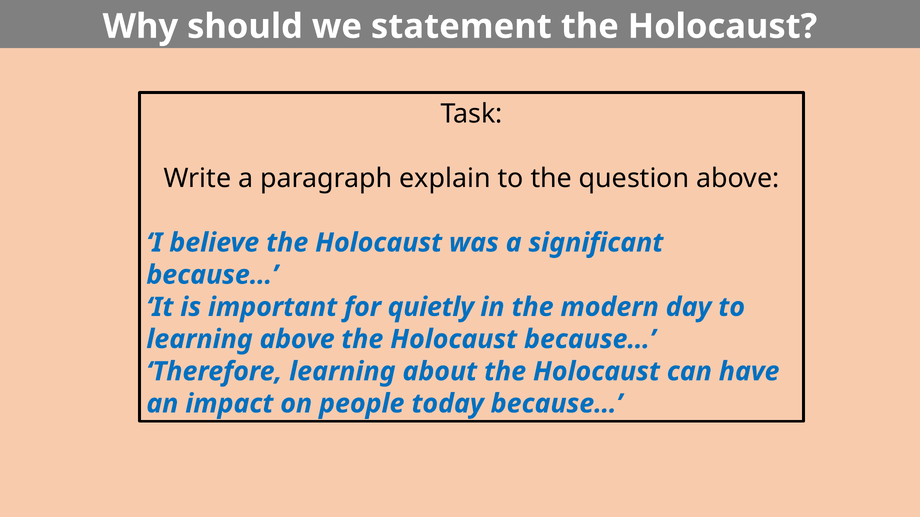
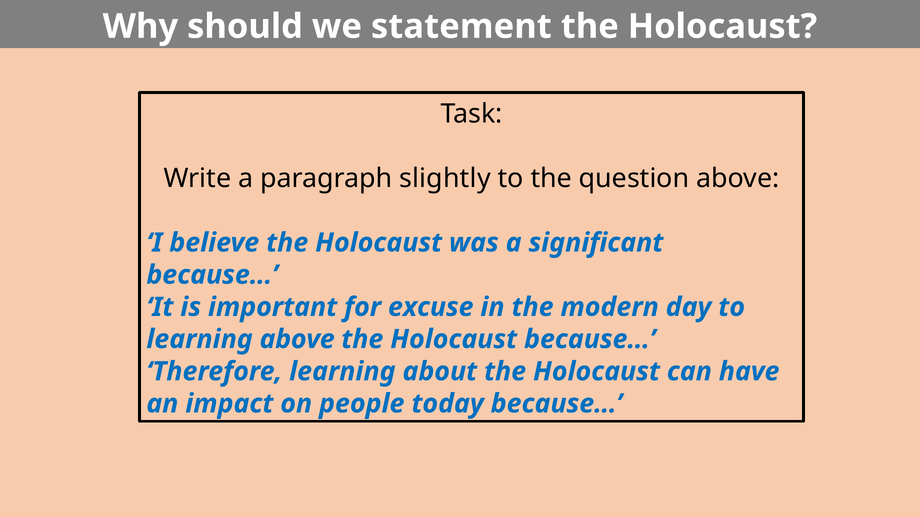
explain: explain -> slightly
quietly: quietly -> excuse
